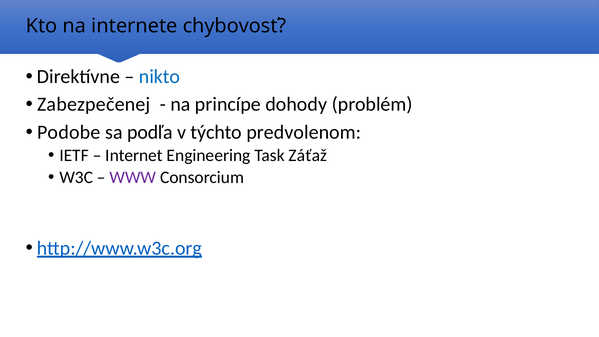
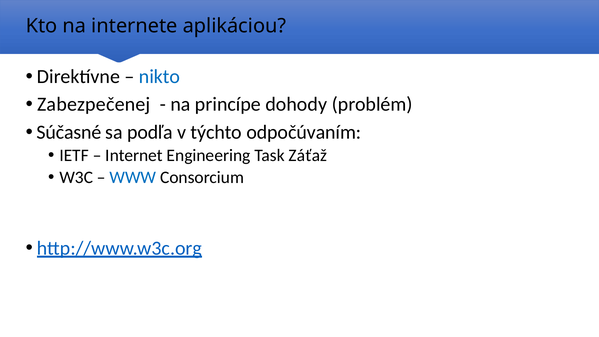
chybovosť: chybovosť -> aplikáciou
Podobe: Podobe -> Súčasné
predvolenom: predvolenom -> odpočúvaním
WWW colour: purple -> blue
